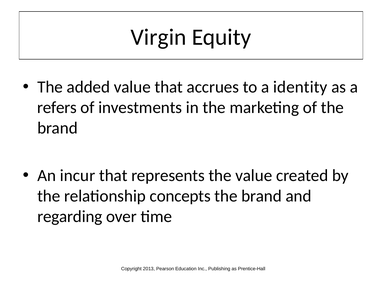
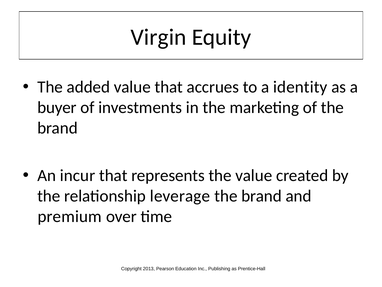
refers: refers -> buyer
concepts: concepts -> leverage
regarding: regarding -> premium
